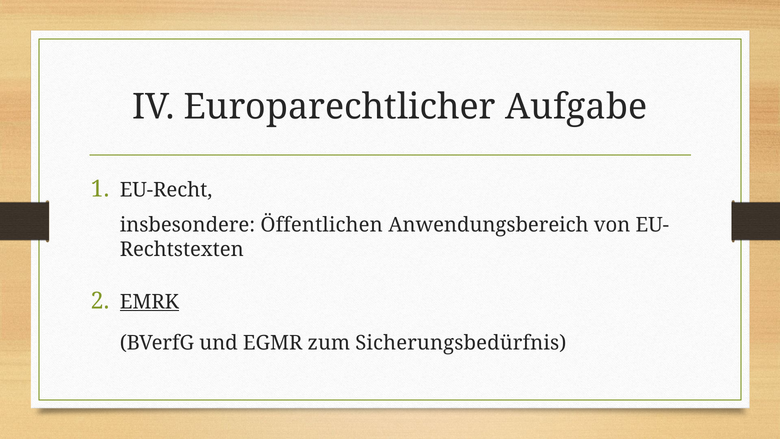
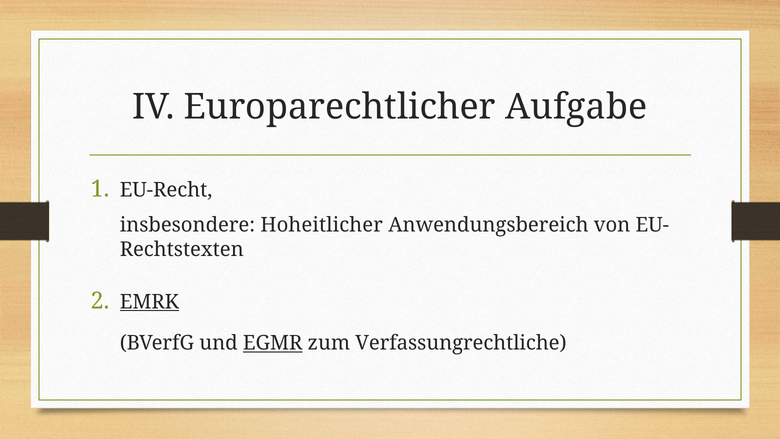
Öffentlichen: Öffentlichen -> Hoheitlicher
EGMR underline: none -> present
Sicherungsbedürfnis: Sicherungsbedürfnis -> Verfassungrechtliche
